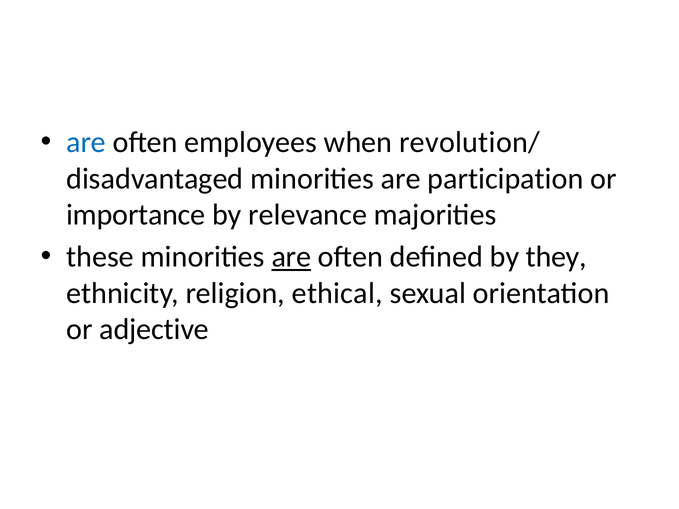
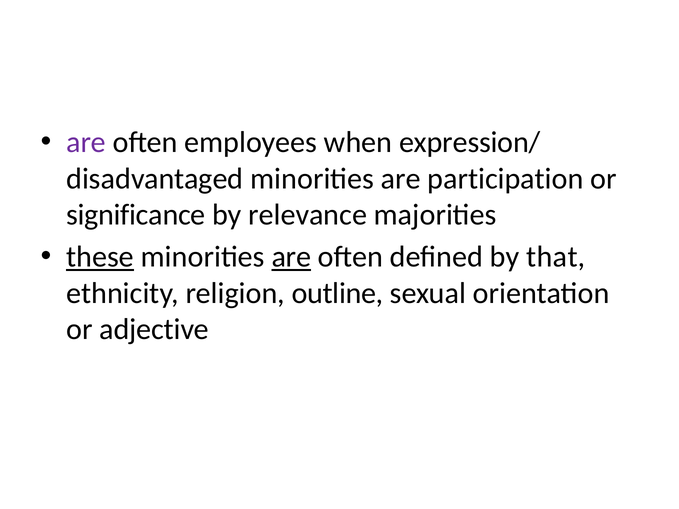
are at (86, 142) colour: blue -> purple
revolution/: revolution/ -> expression/
importance: importance -> significance
these underline: none -> present
they: they -> that
ethical: ethical -> outline
